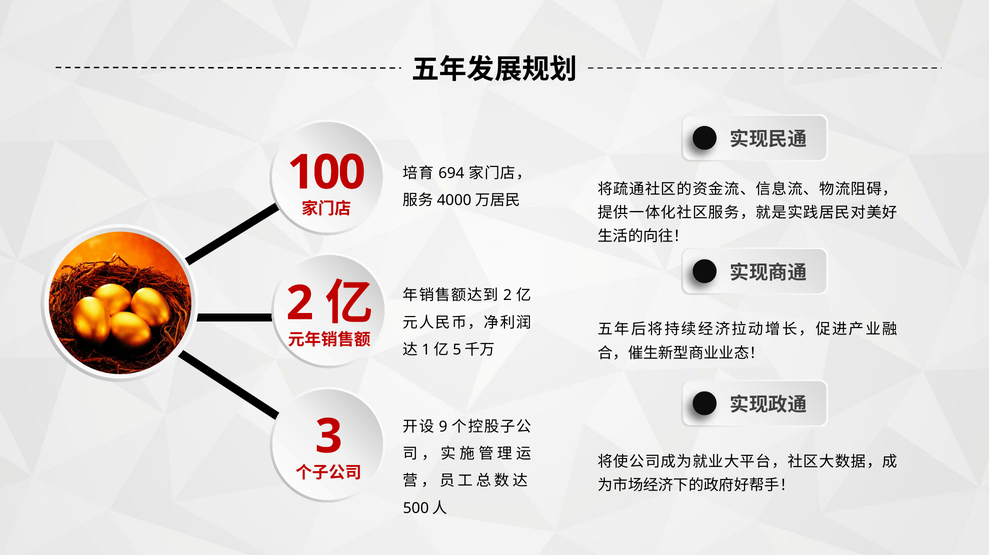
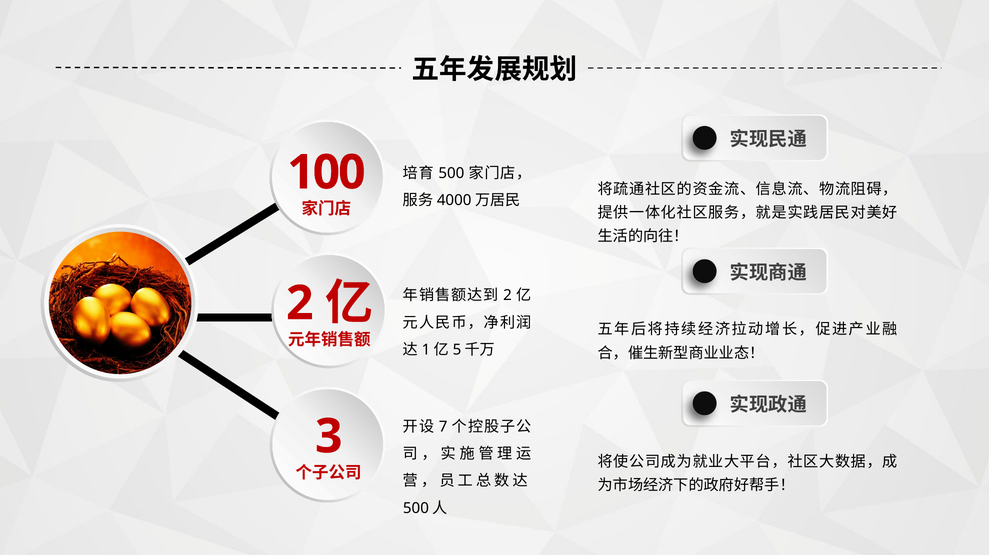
694: 694 -> 500
9: 9 -> 7
